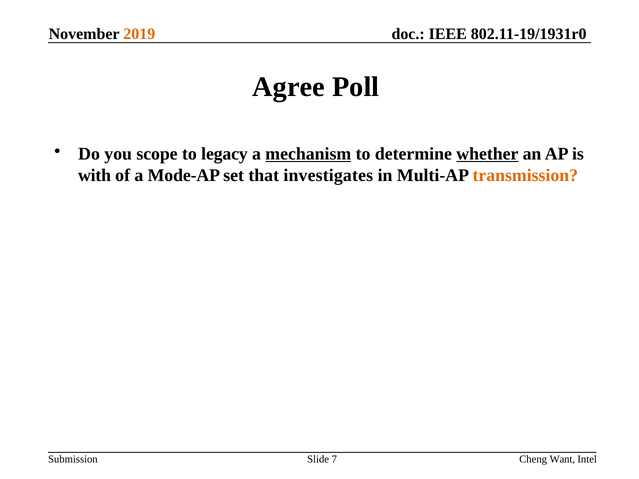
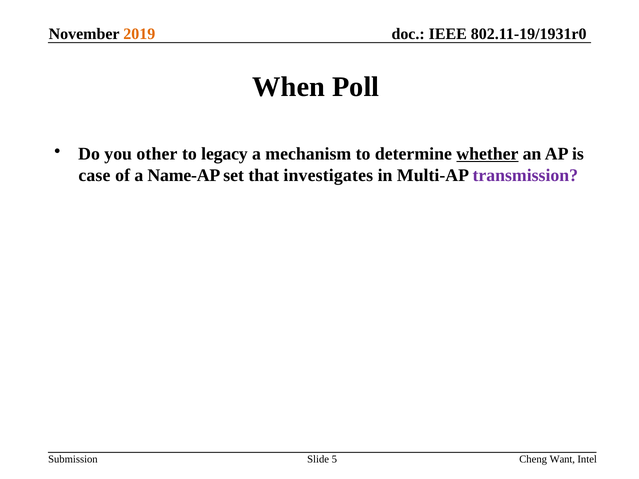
Agree: Agree -> When
scope: scope -> other
mechanism underline: present -> none
with: with -> case
Mode-AP: Mode-AP -> Name-AP
transmission colour: orange -> purple
7: 7 -> 5
